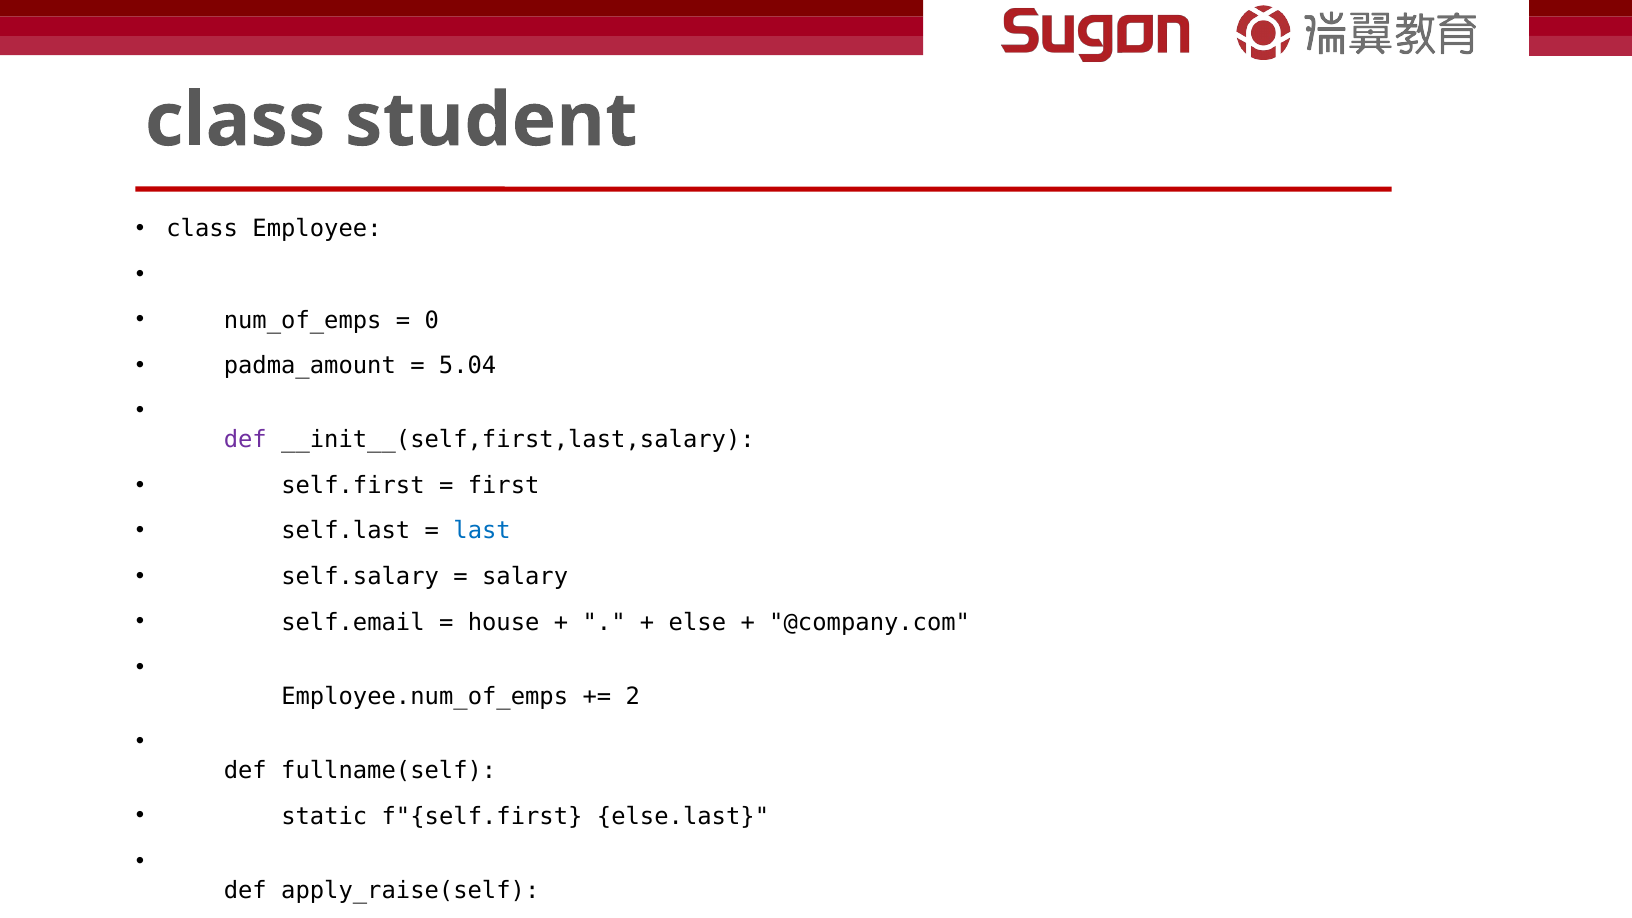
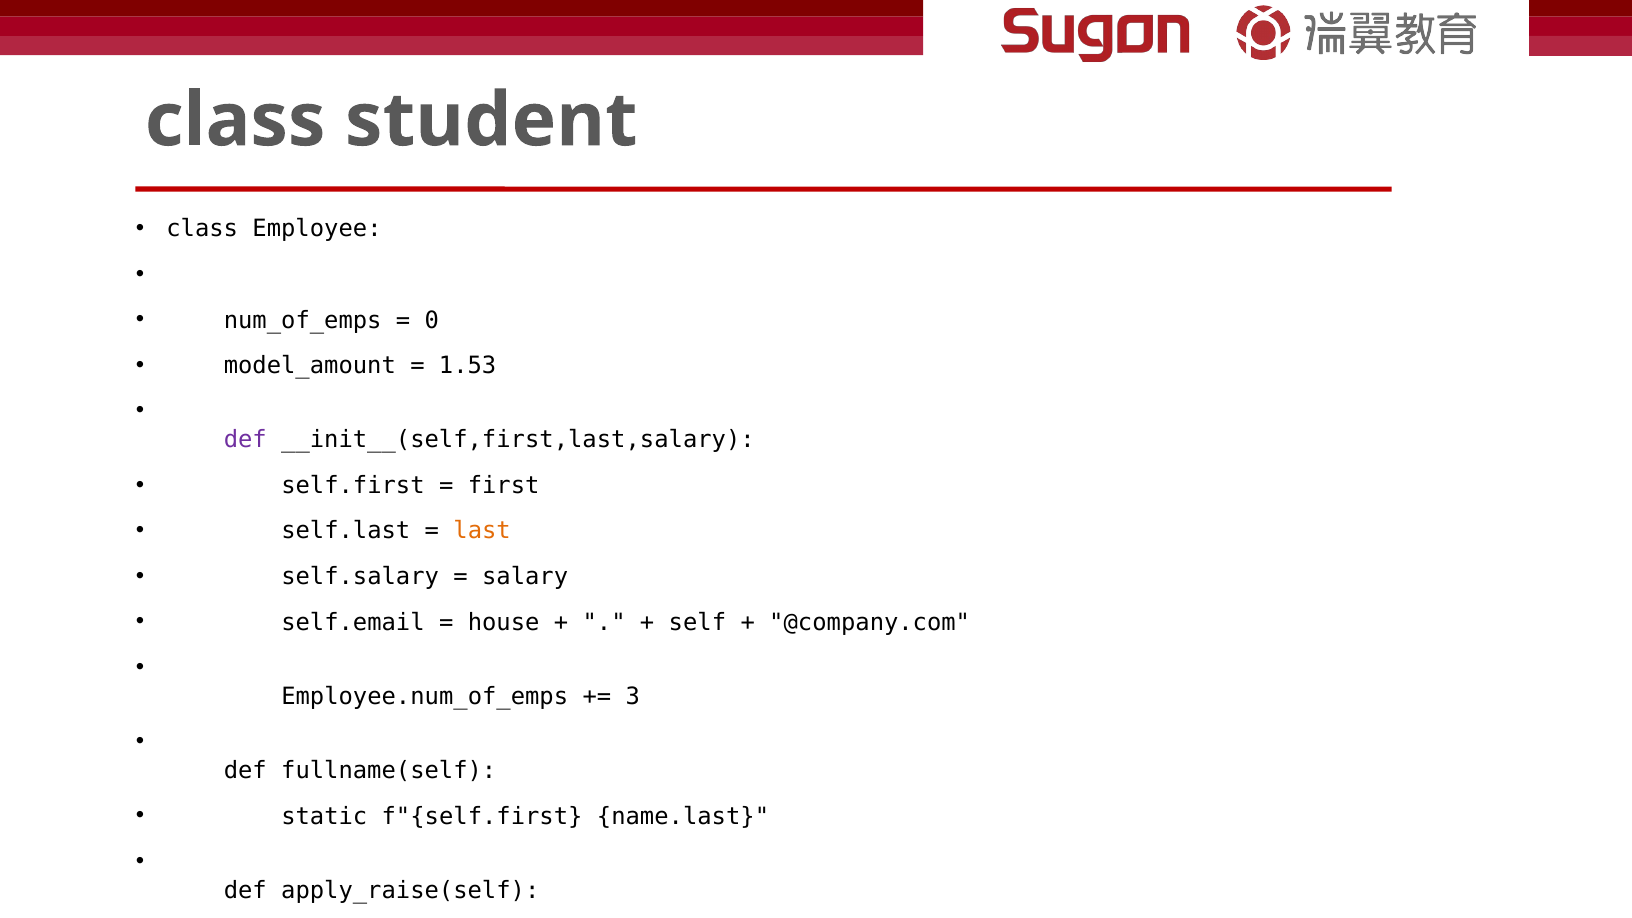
padma_amount: padma_amount -> model_amount
5.04: 5.04 -> 1.53
last at (482, 531) colour: blue -> orange
else: else -> self
2: 2 -> 3
else.last: else.last -> name.last
